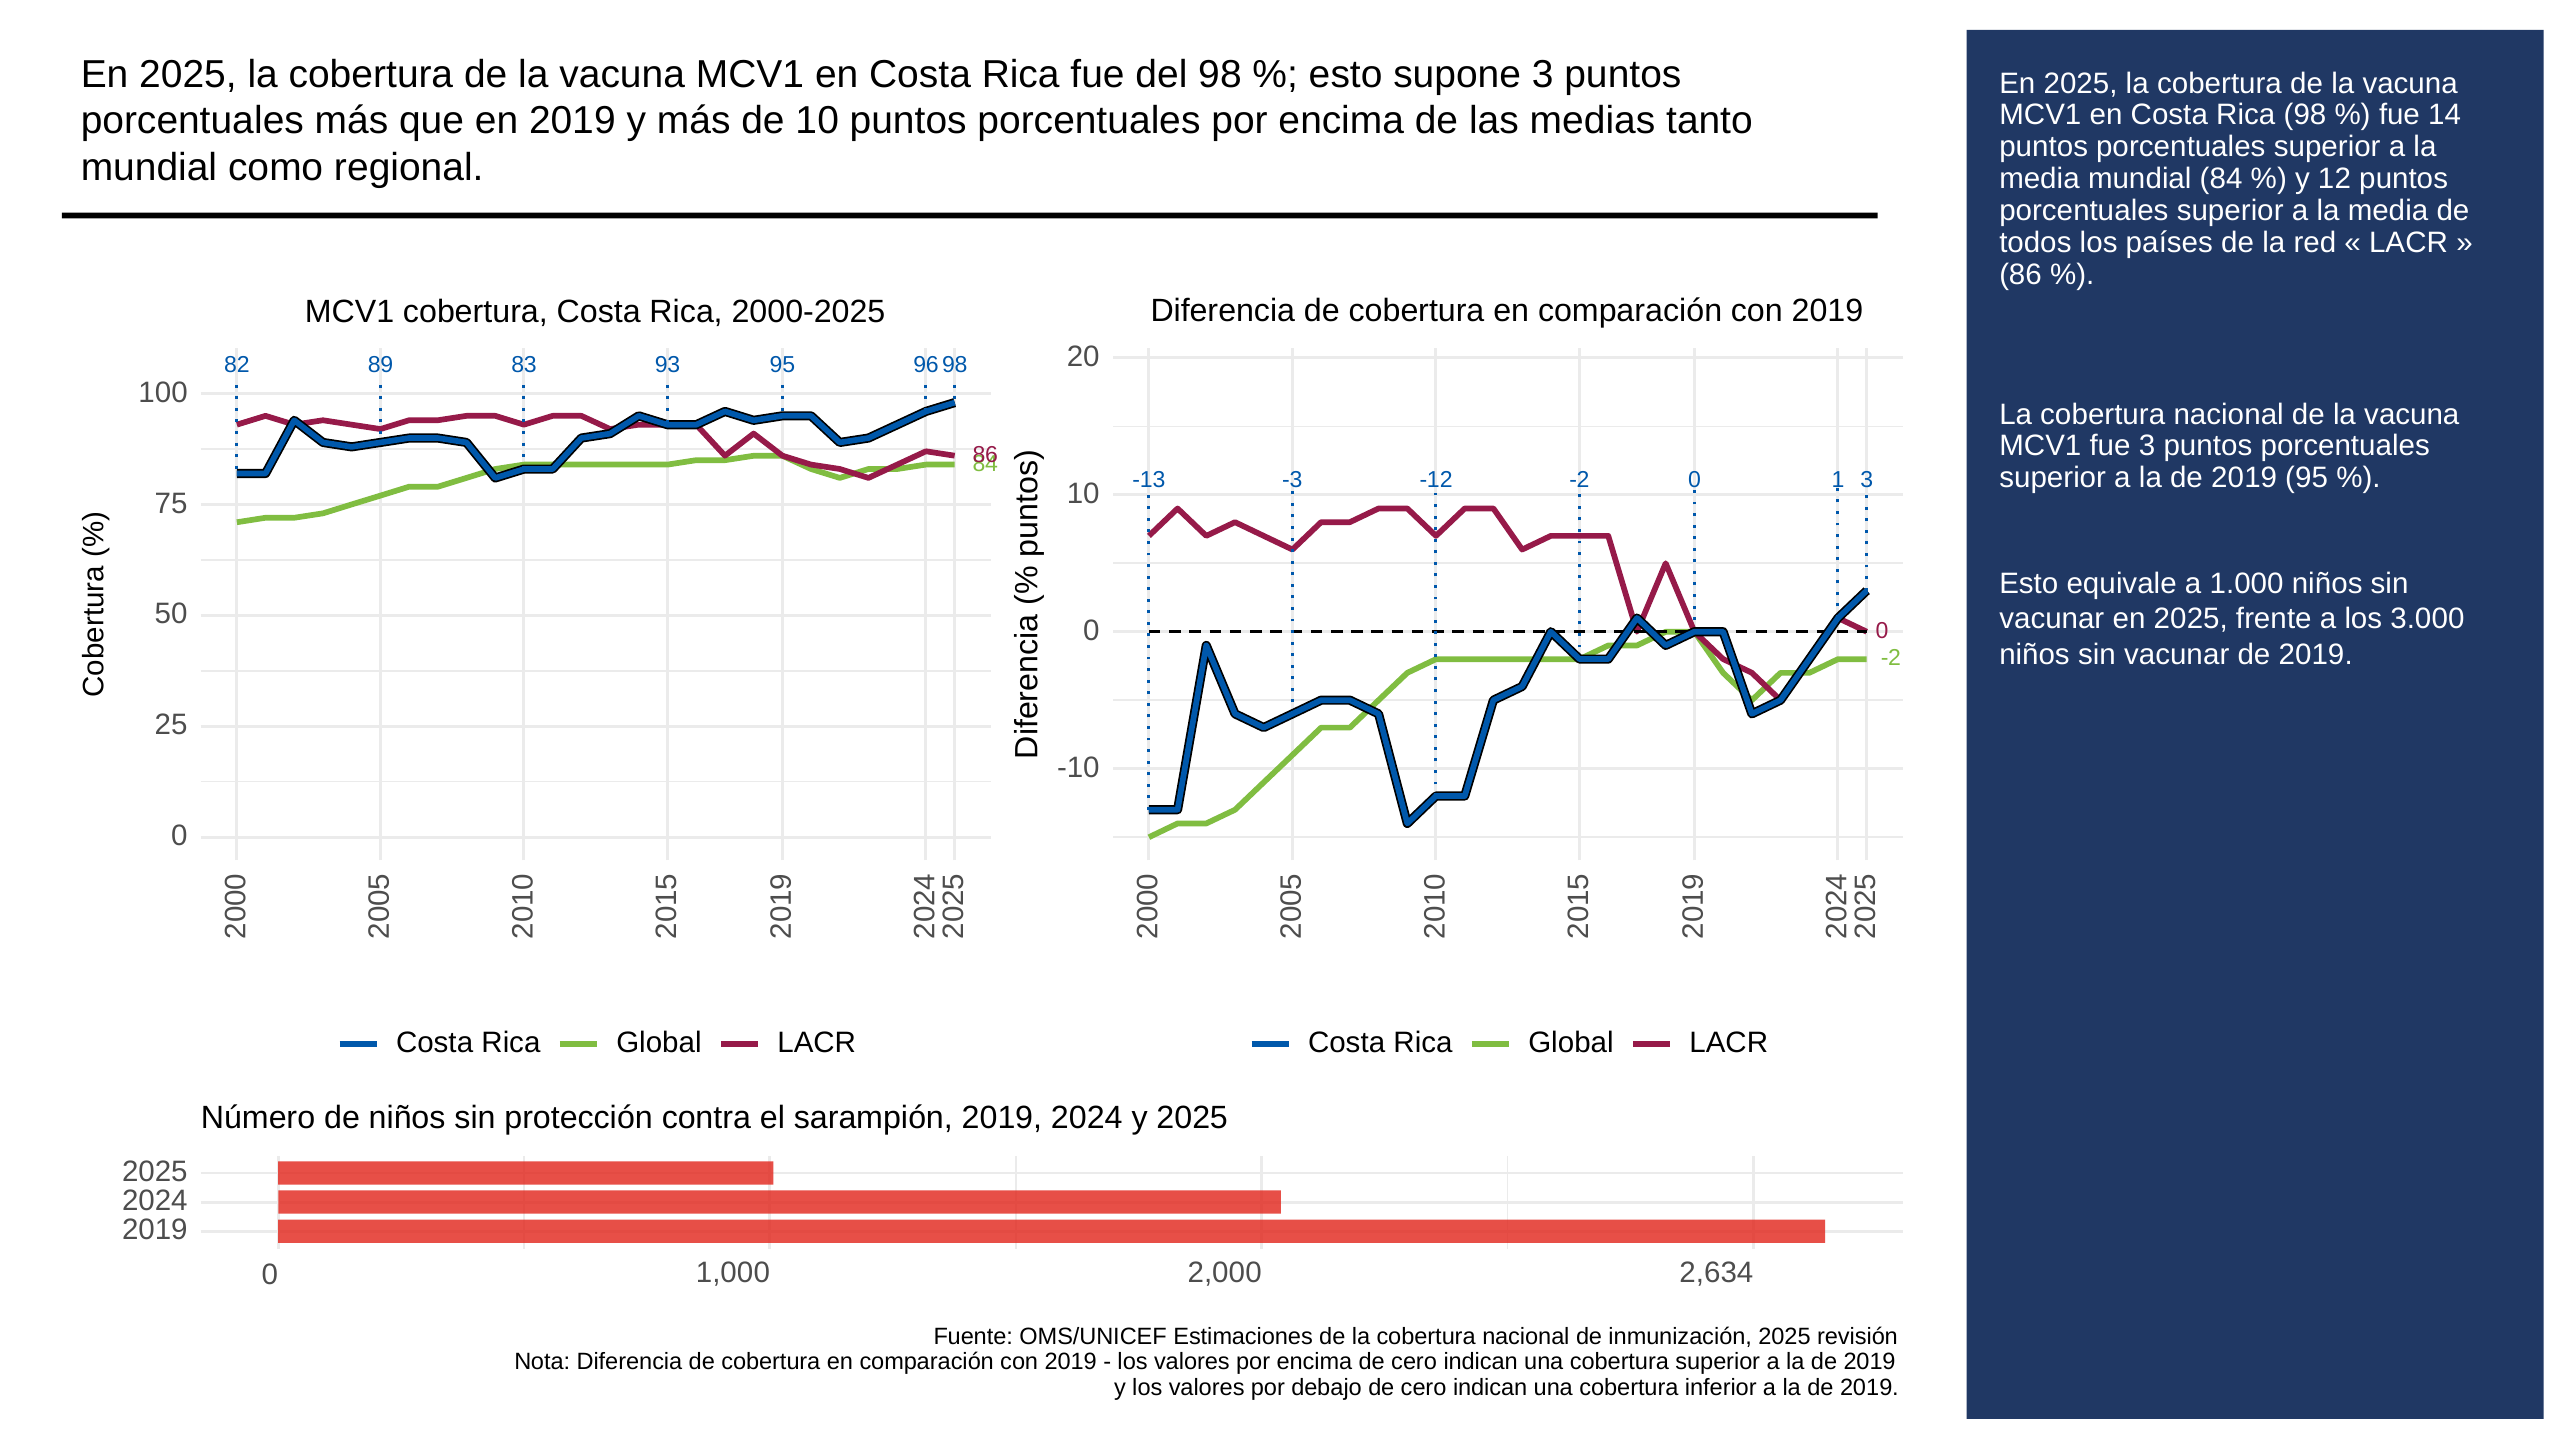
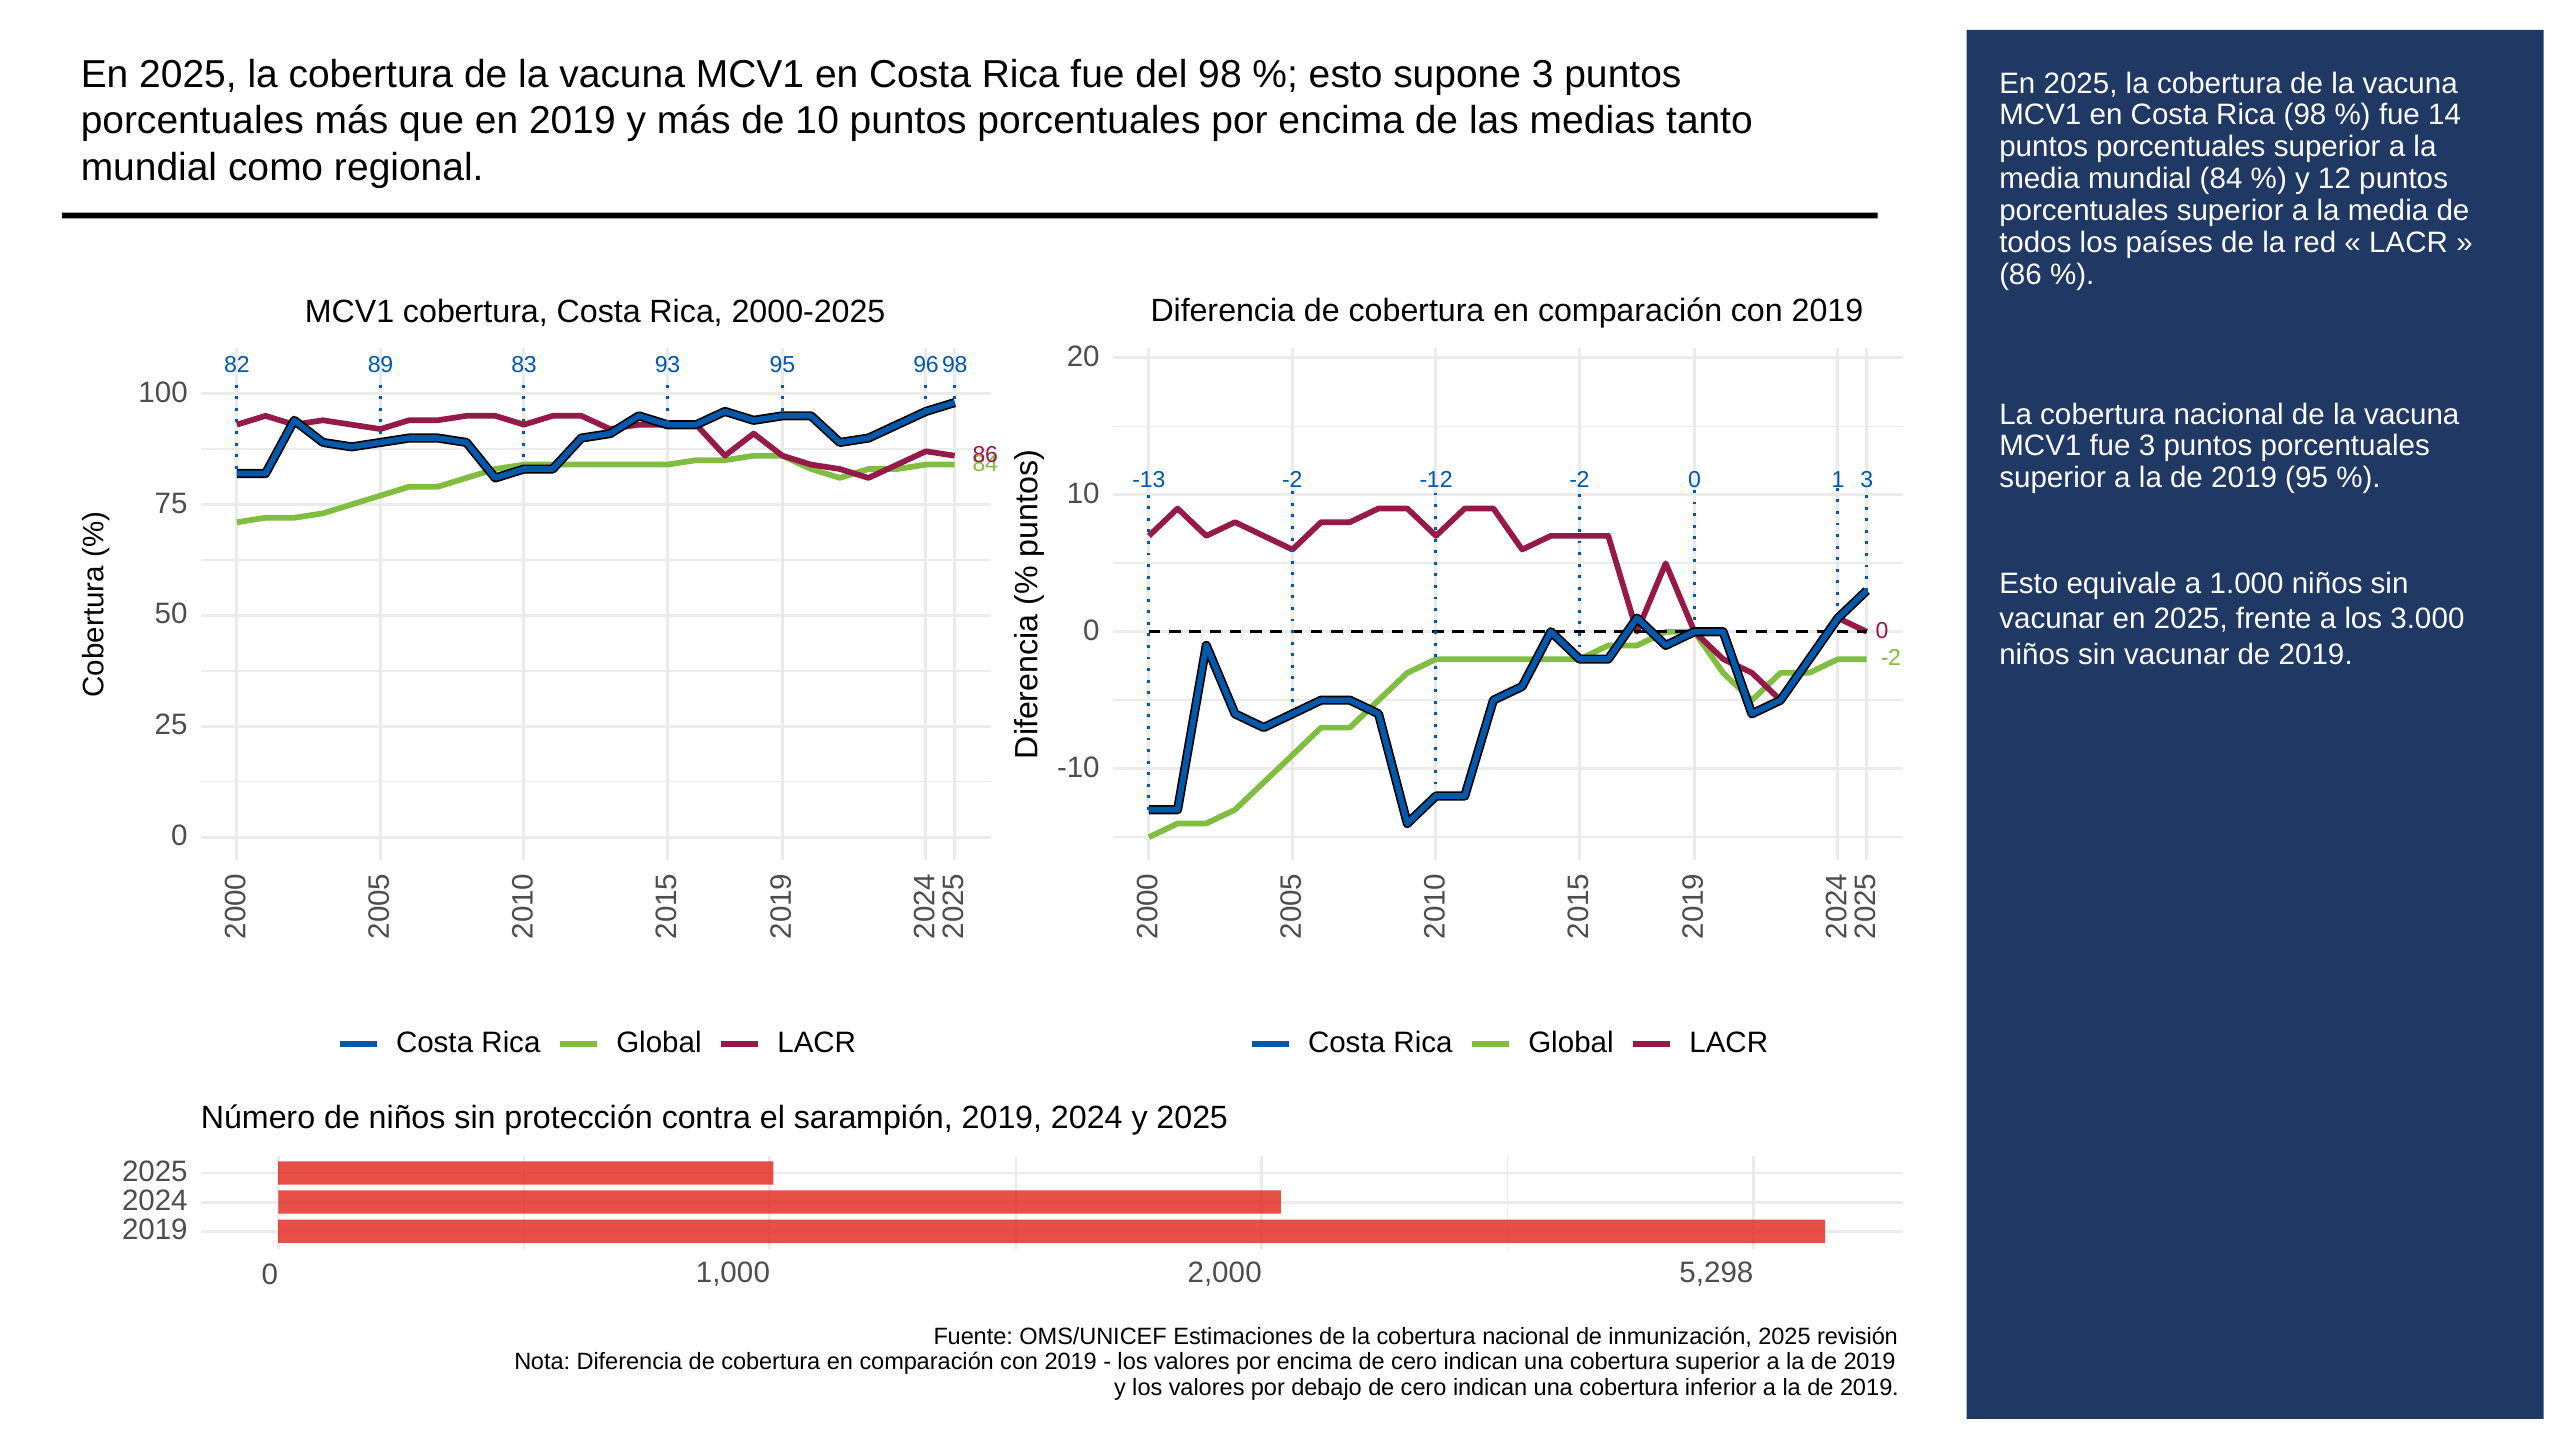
-13 -3: -3 -> -2
2,634: 2,634 -> 5,298
